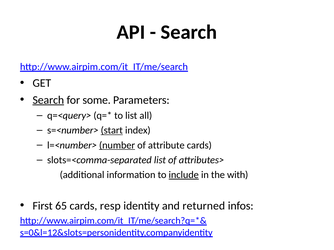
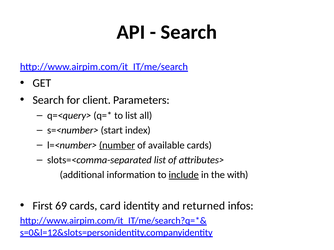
Search at (48, 100) underline: present -> none
some: some -> client
start underline: present -> none
attribute: attribute -> available
65: 65 -> 69
resp: resp -> card
